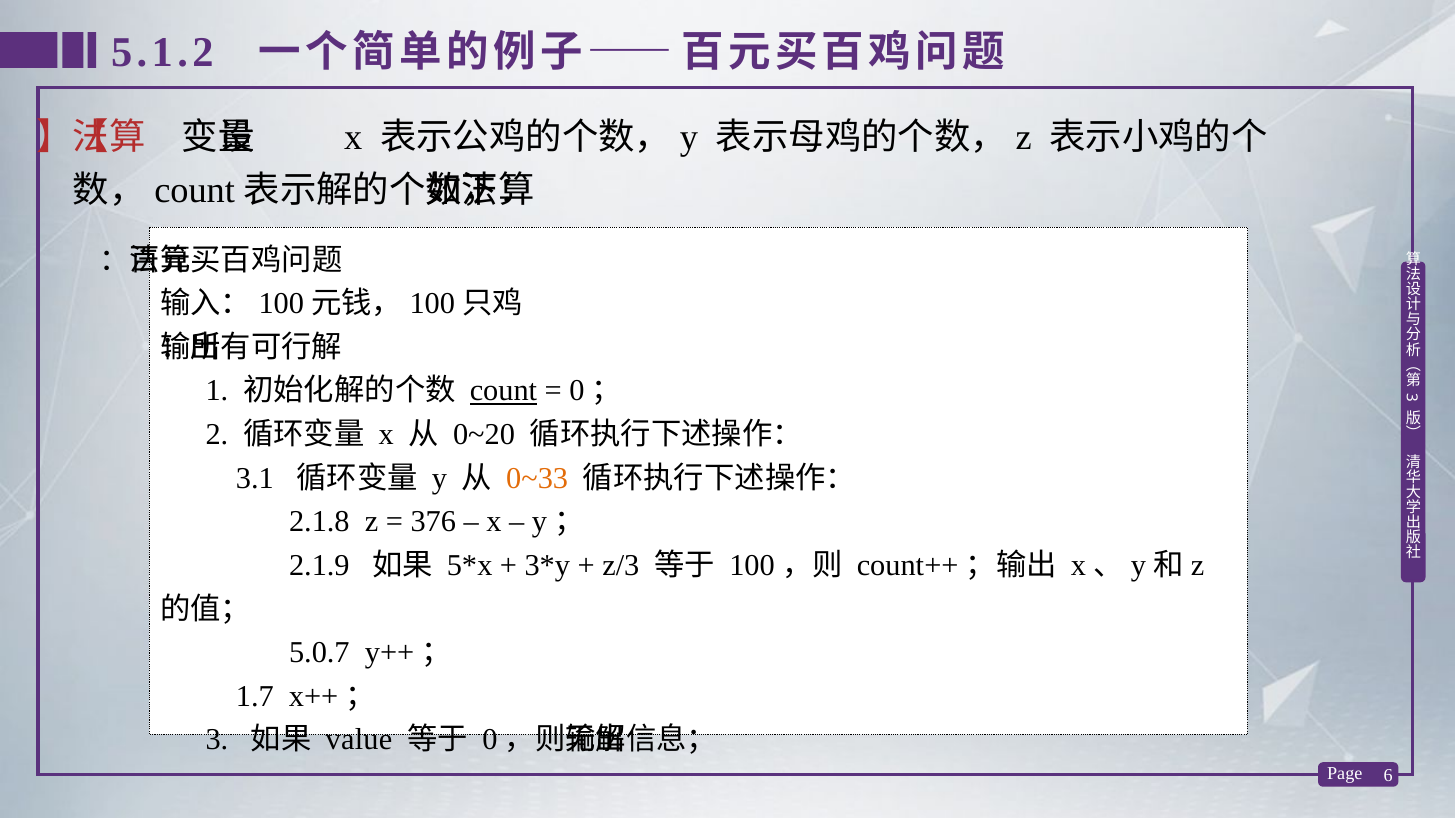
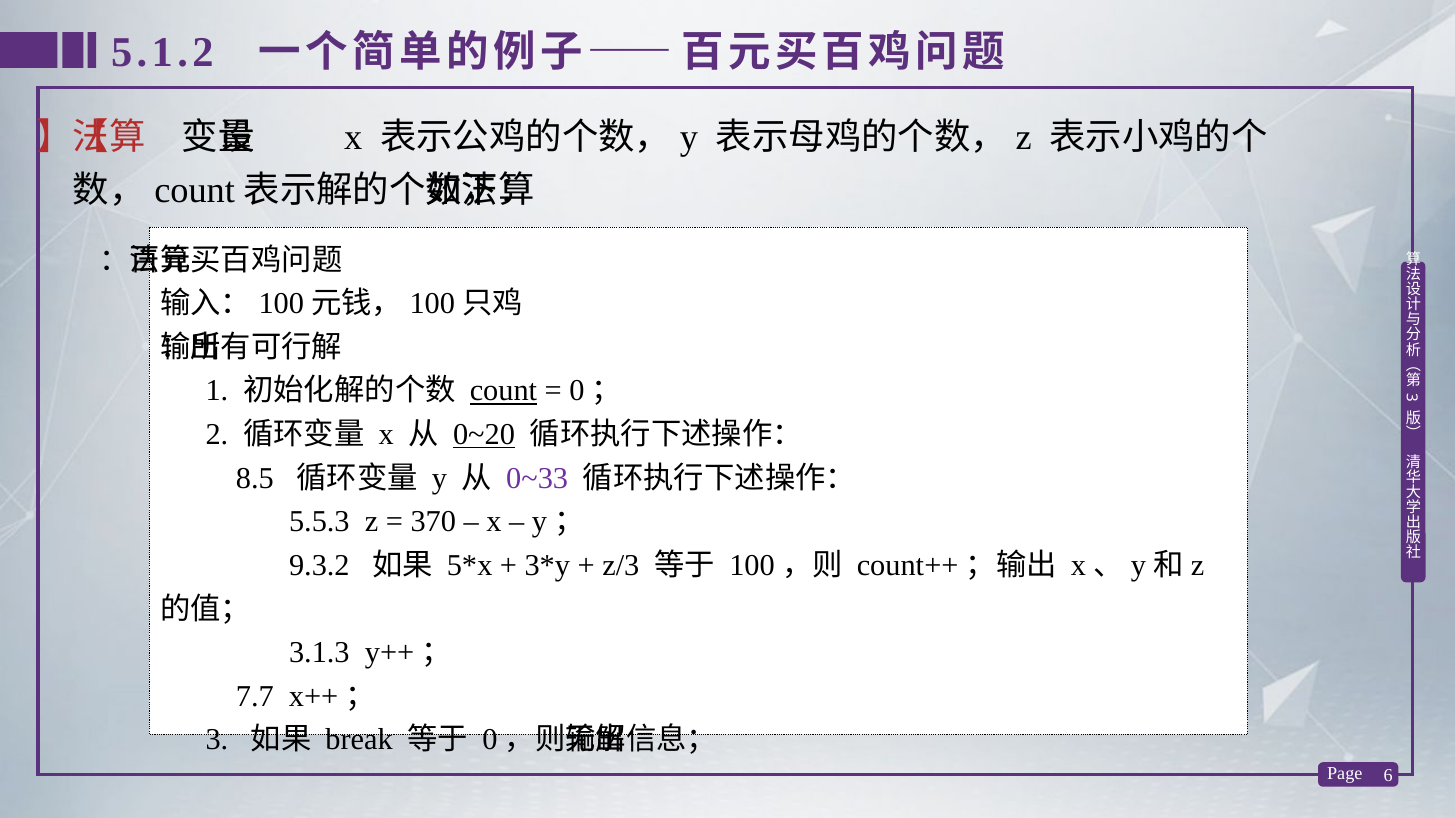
0~20 underline: none -> present
3.1: 3.1 -> 8.5
0~33 colour: orange -> purple
2.1.8: 2.1.8 -> 5.5.3
376: 376 -> 370
2.1.9: 2.1.9 -> 9.3.2
5.0.7: 5.0.7 -> 3.1.3
1.7: 1.7 -> 7.7
value: value -> break
